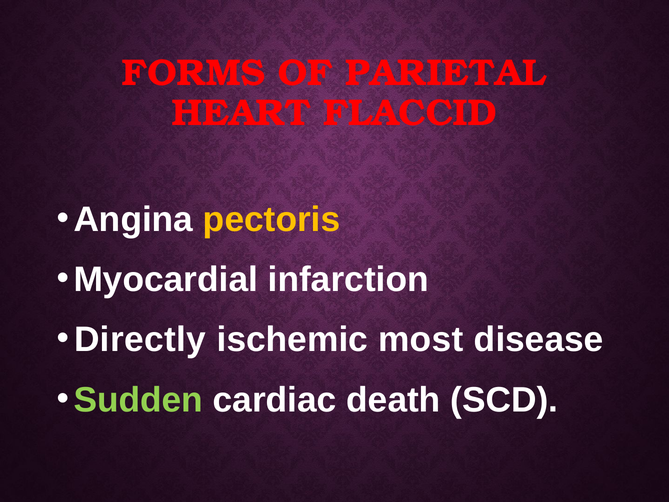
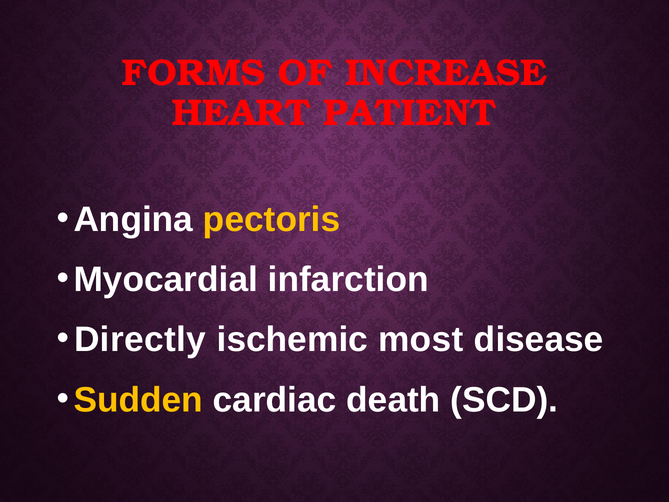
PARIETAL: PARIETAL -> INCREASE
FLACCID: FLACCID -> PATIENT
Sudden colour: light green -> yellow
